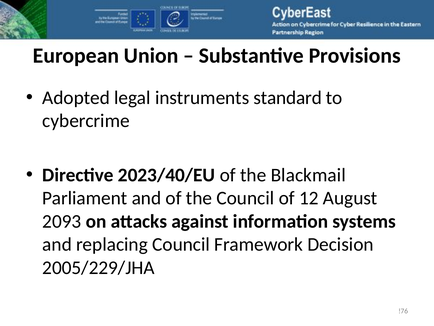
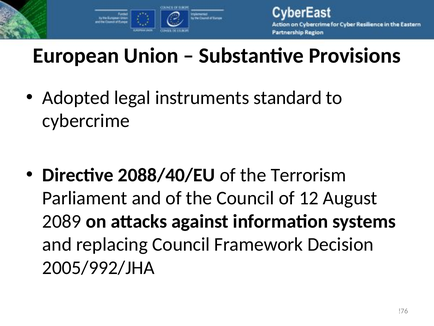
2023/40/EU: 2023/40/EU -> 2088/40/EU
Blackmail: Blackmail -> Terrorism
2093: 2093 -> 2089
2005/229/JHA: 2005/229/JHA -> 2005/992/JHA
